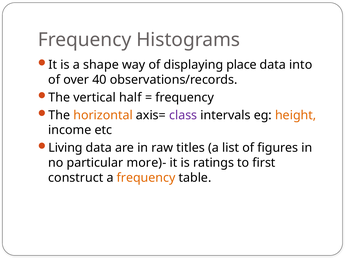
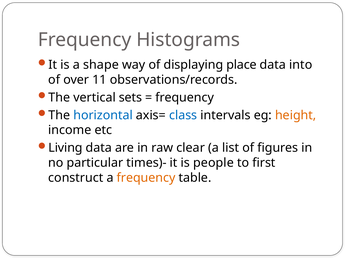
40: 40 -> 11
half: half -> sets
horizontal colour: orange -> blue
class colour: purple -> blue
titles: titles -> clear
more)-: more)- -> times)-
ratings: ratings -> people
